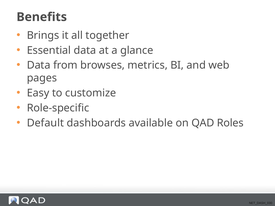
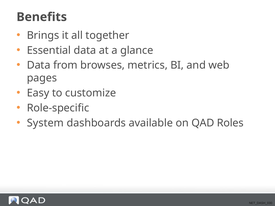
Default: Default -> System
